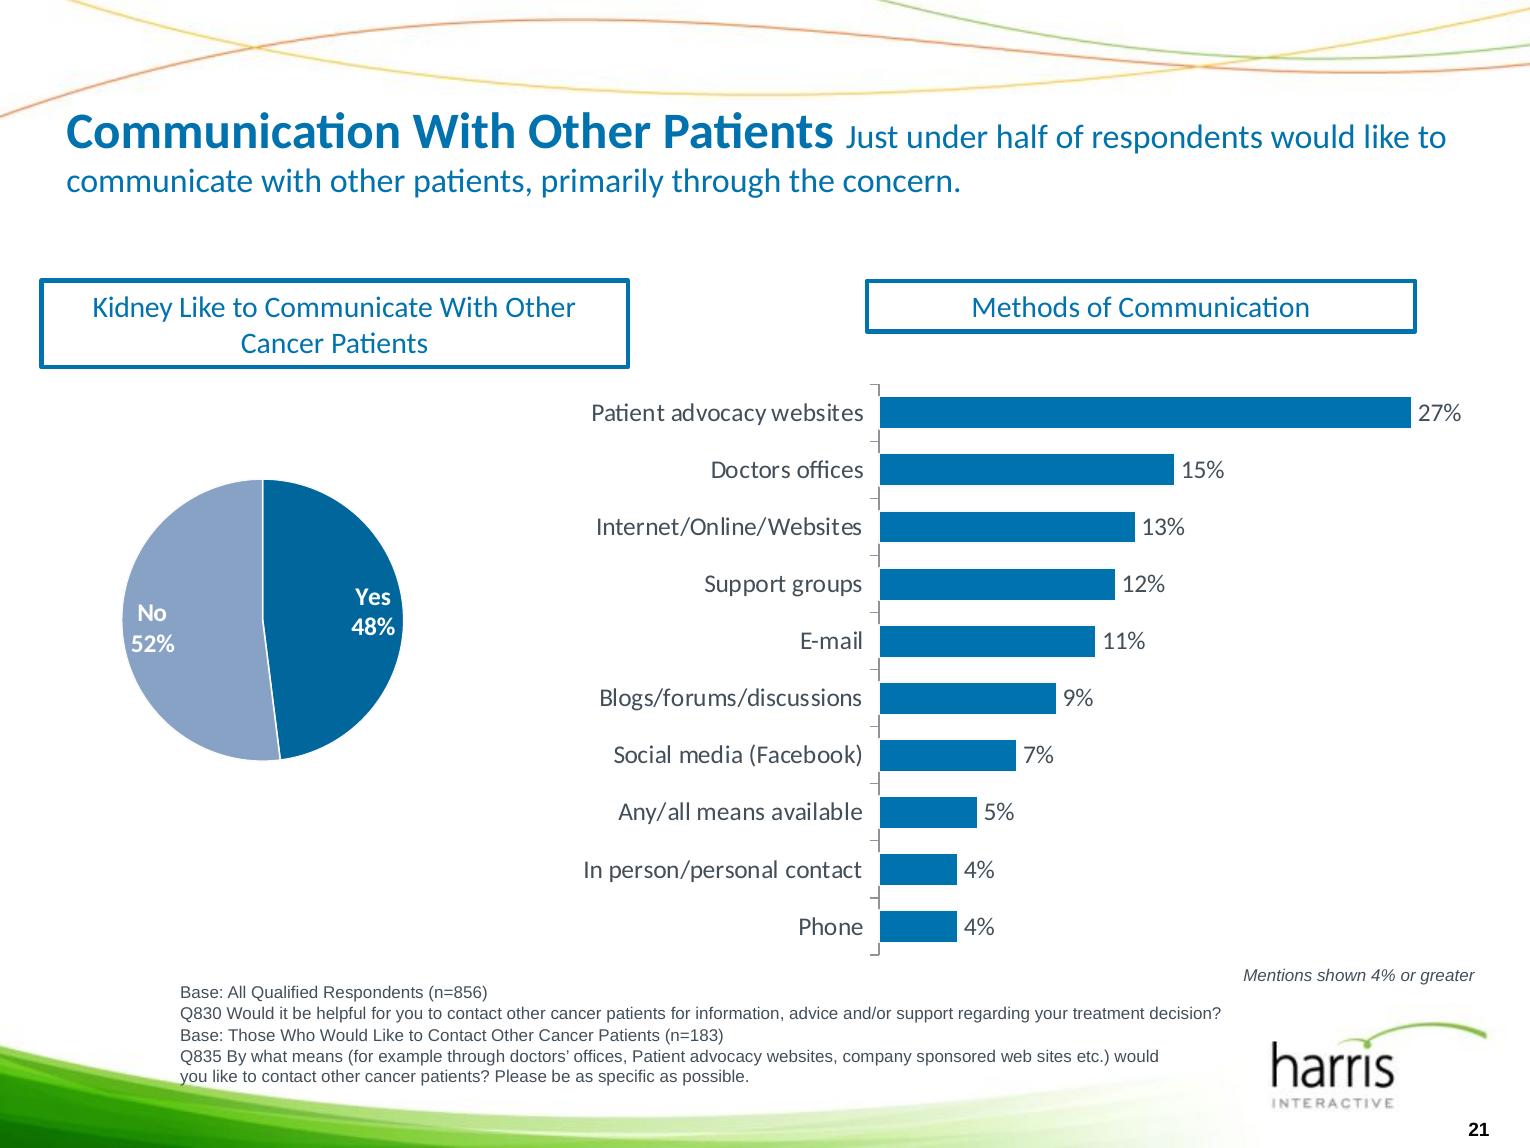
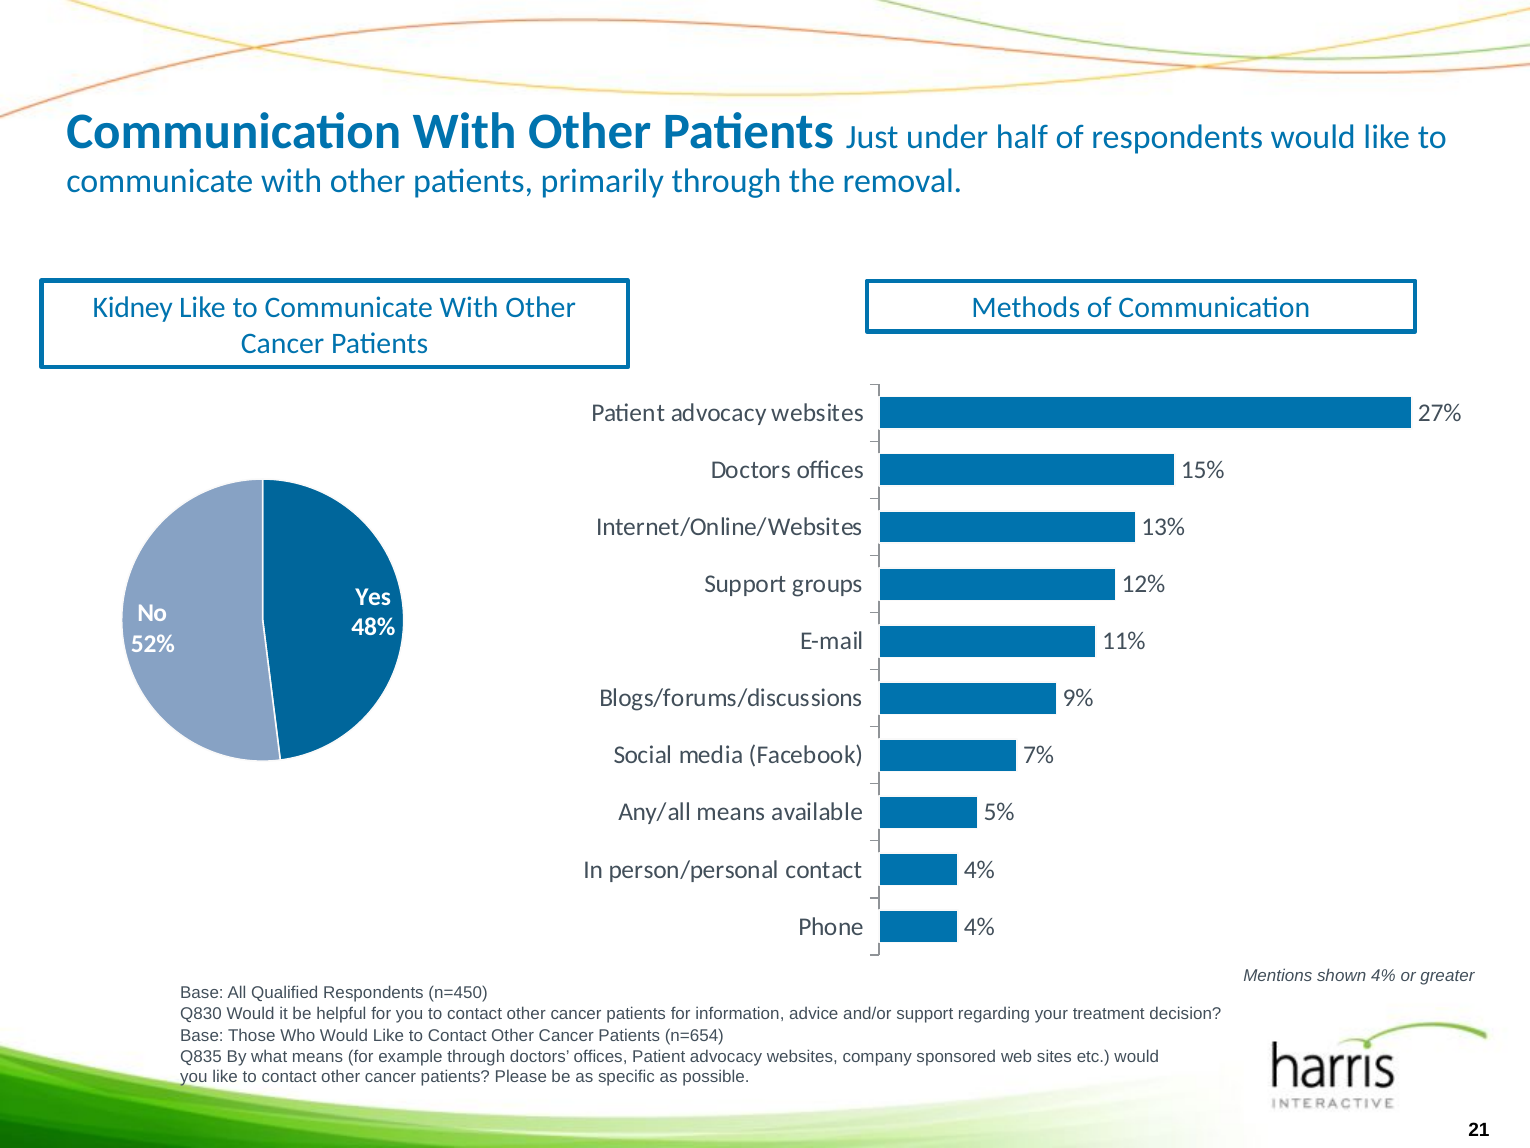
concern: concern -> removal
n=856: n=856 -> n=450
n=183: n=183 -> n=654
